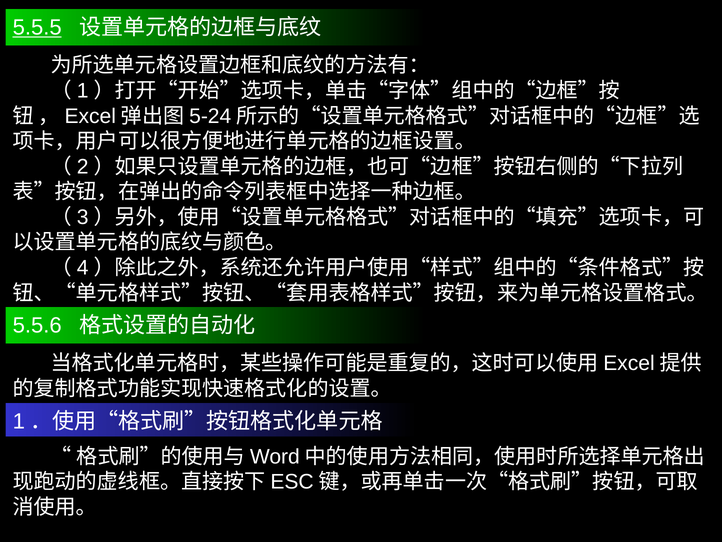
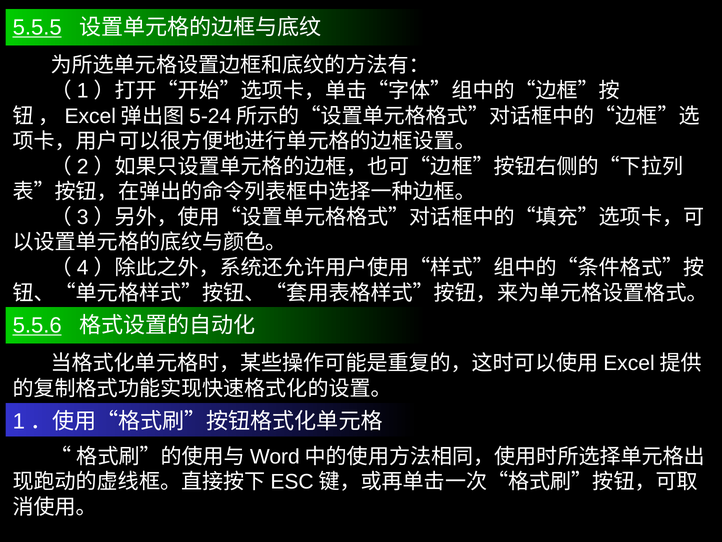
5.5.6 underline: none -> present
